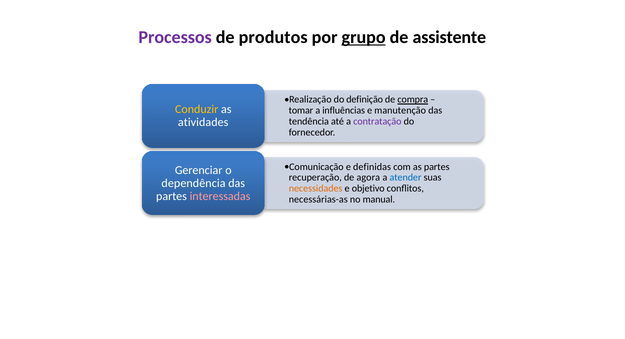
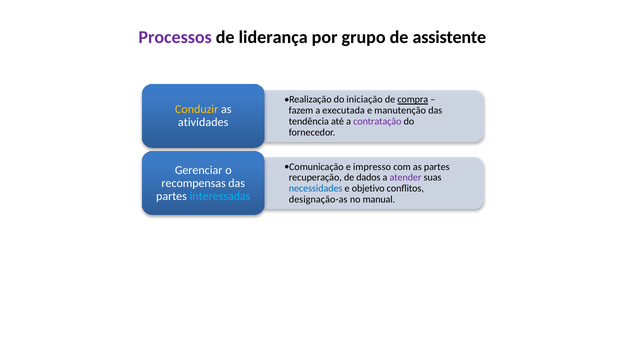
produtos: produtos -> liderança
grupo underline: present -> none
definição: definição -> iniciação
tomar: tomar -> fazem
influências: influências -> executada
definidas: definidas -> impresso
agora: agora -> dados
atender colour: blue -> purple
dependência: dependência -> recompensas
necessidades colour: orange -> blue
interessadas colour: pink -> light blue
necessárias-as: necessárias-as -> designação-as
